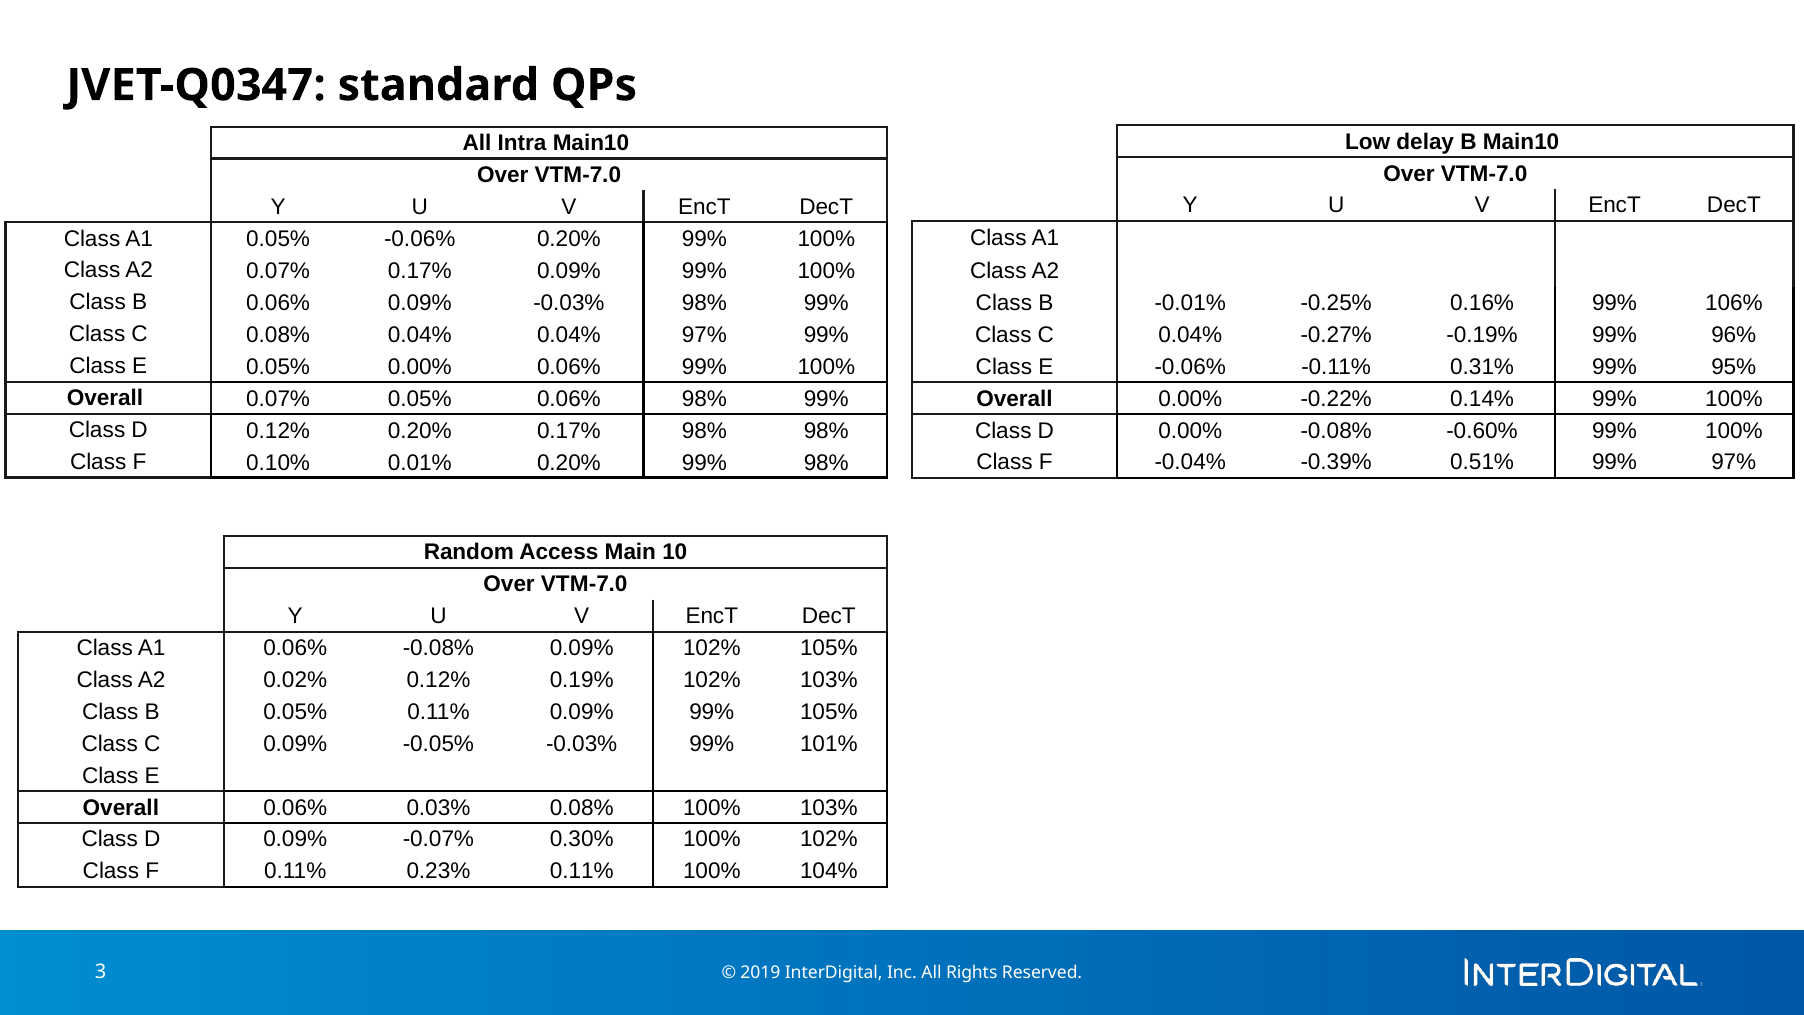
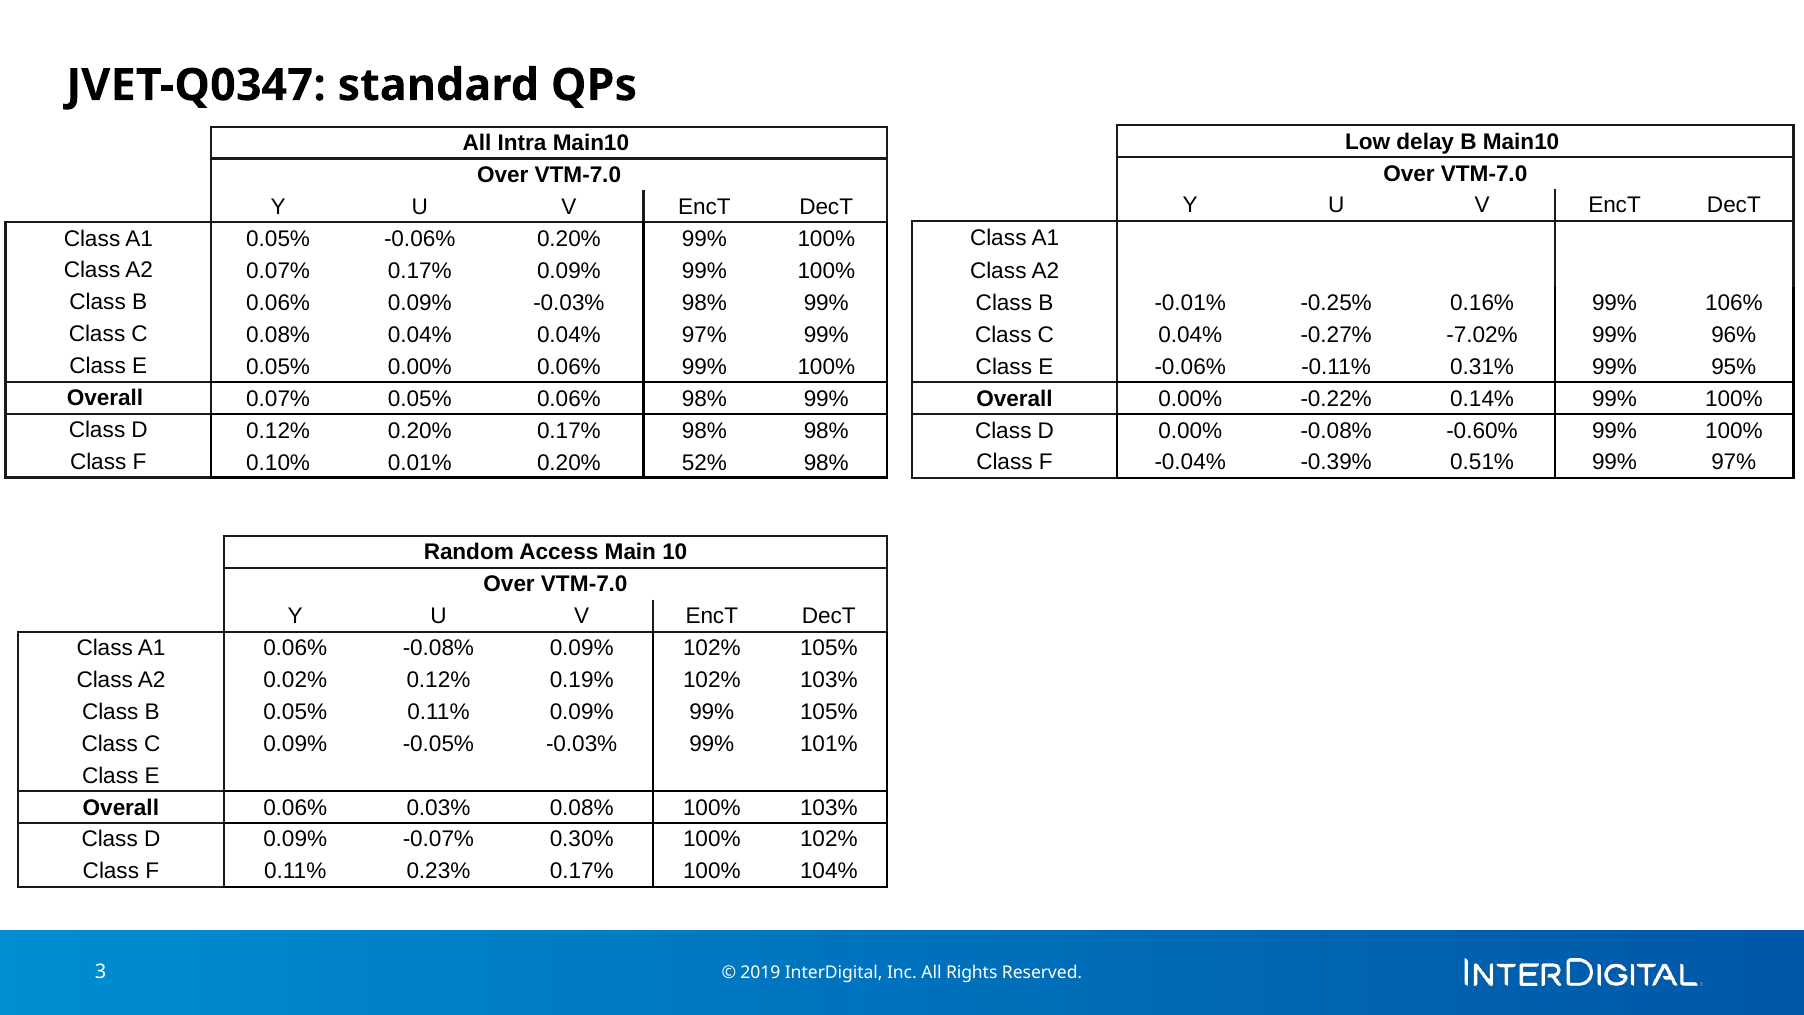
-0.19%: -0.19% -> -7.02%
0.01% 0.20% 99%: 99% -> 52%
0.23% 0.11%: 0.11% -> 0.17%
